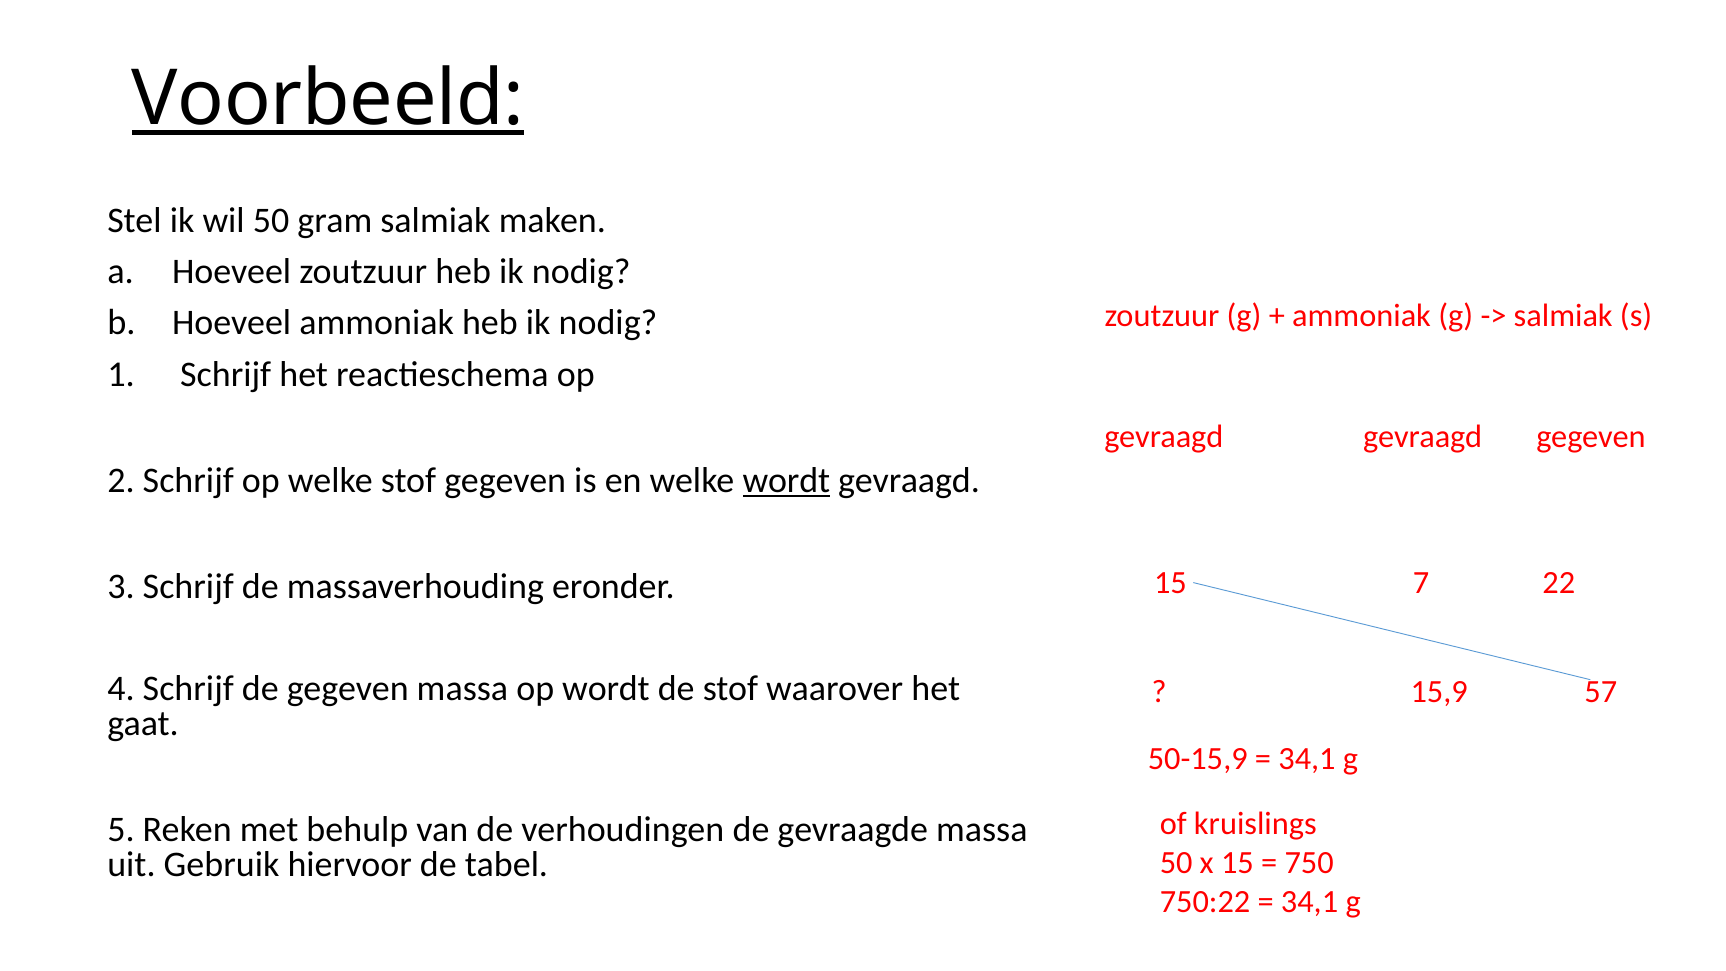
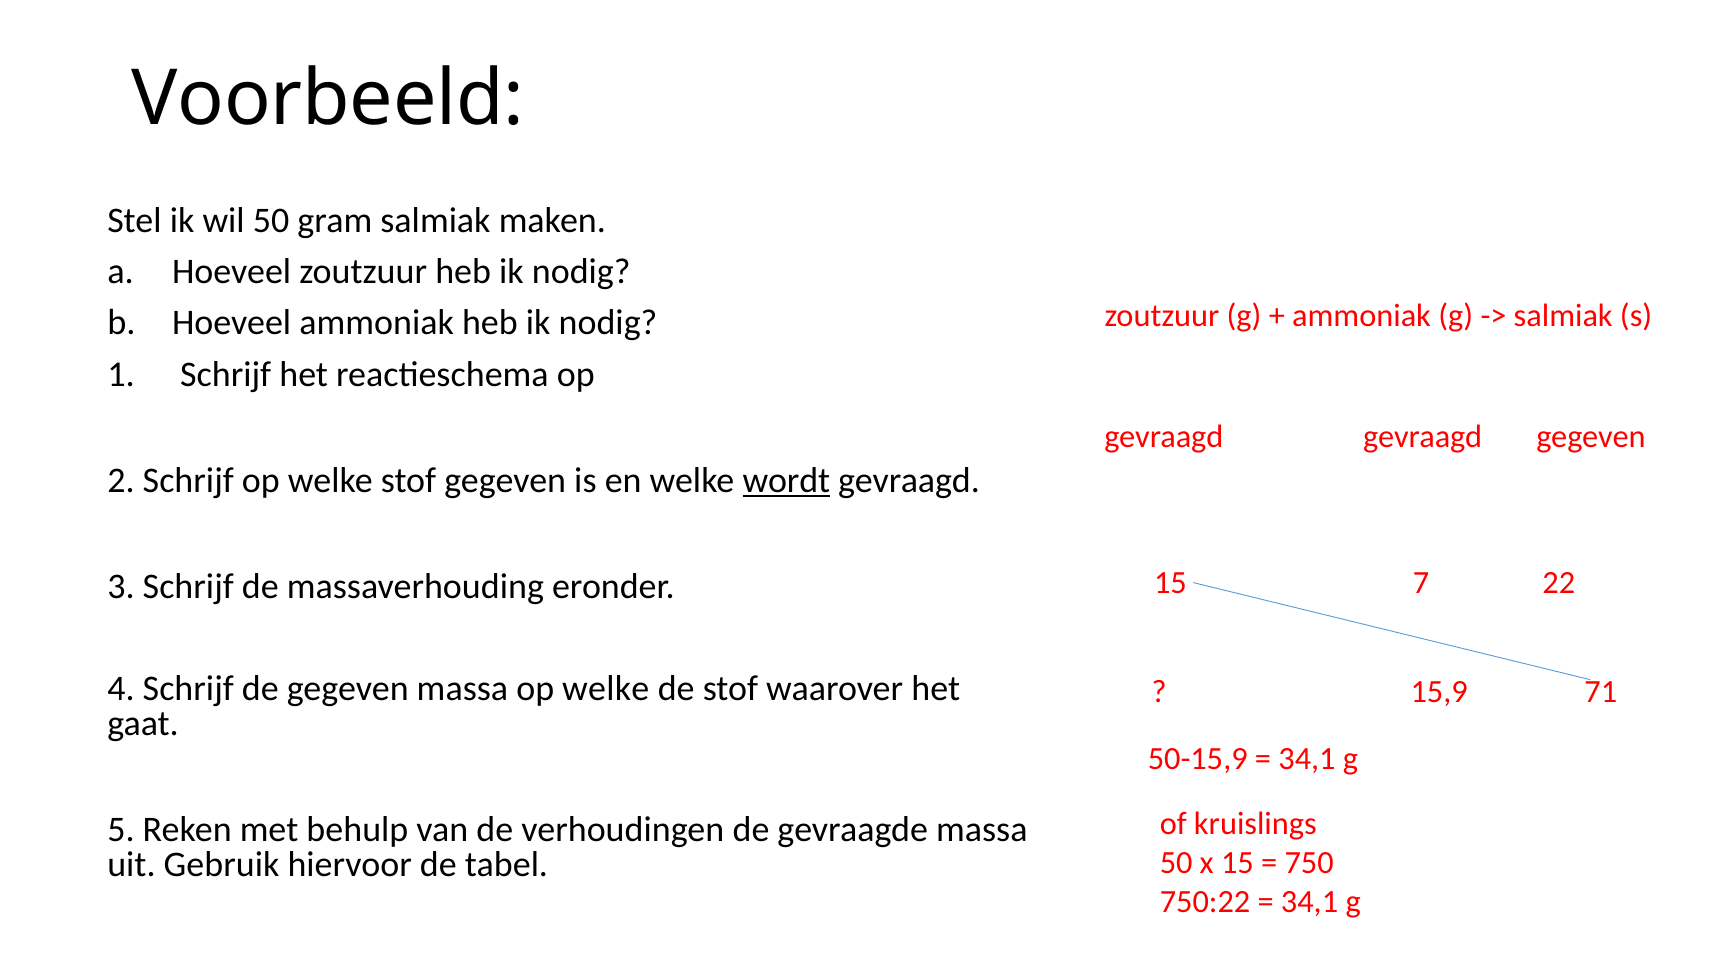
Voorbeeld underline: present -> none
massa op wordt: wordt -> welke
57: 57 -> 71
